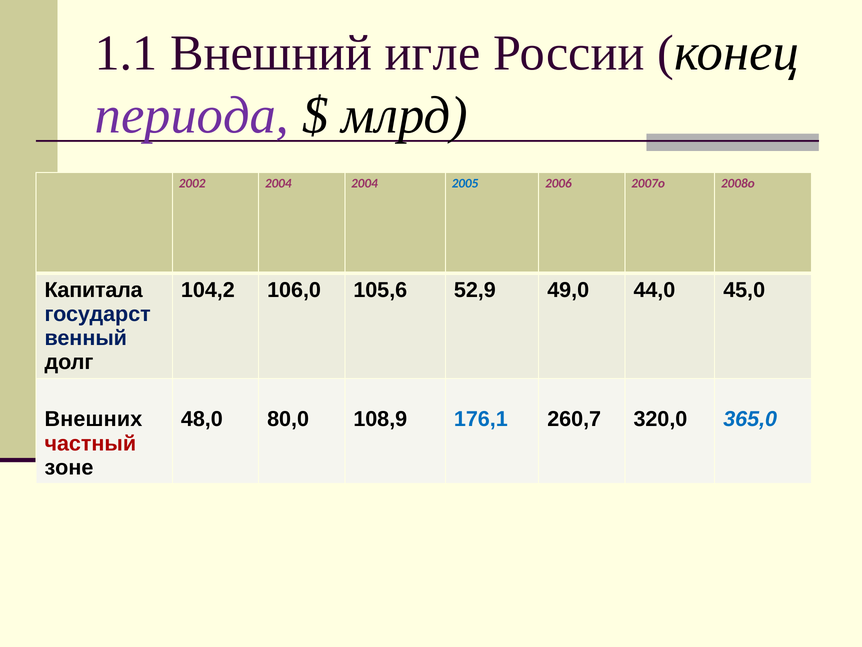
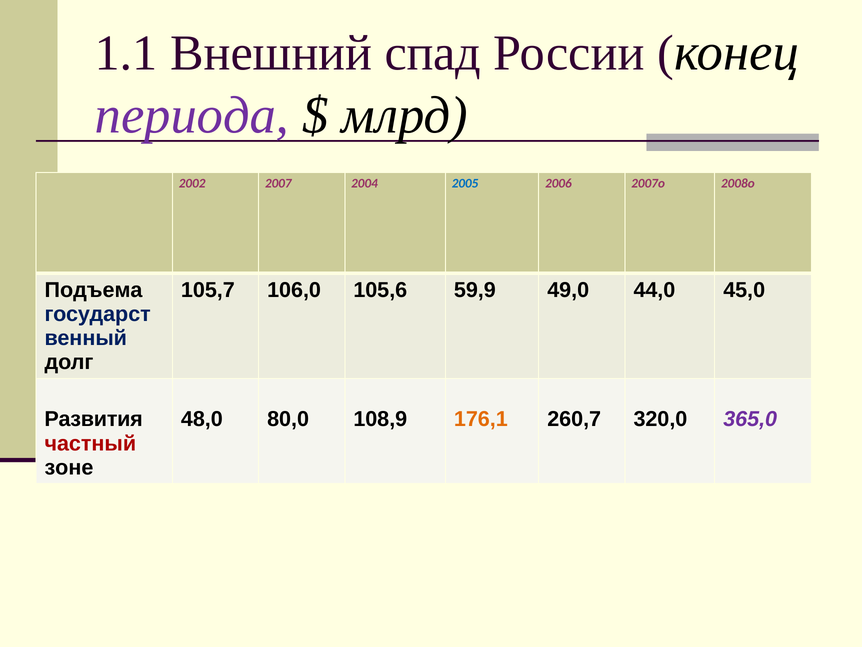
игле: игле -> спад
2002 2004: 2004 -> 2007
Капитала: Капитала -> Подъема
104,2: 104,2 -> 105,7
52,9: 52,9 -> 59,9
Внешних: Внешних -> Развития
176,1 colour: blue -> orange
365,0 colour: blue -> purple
